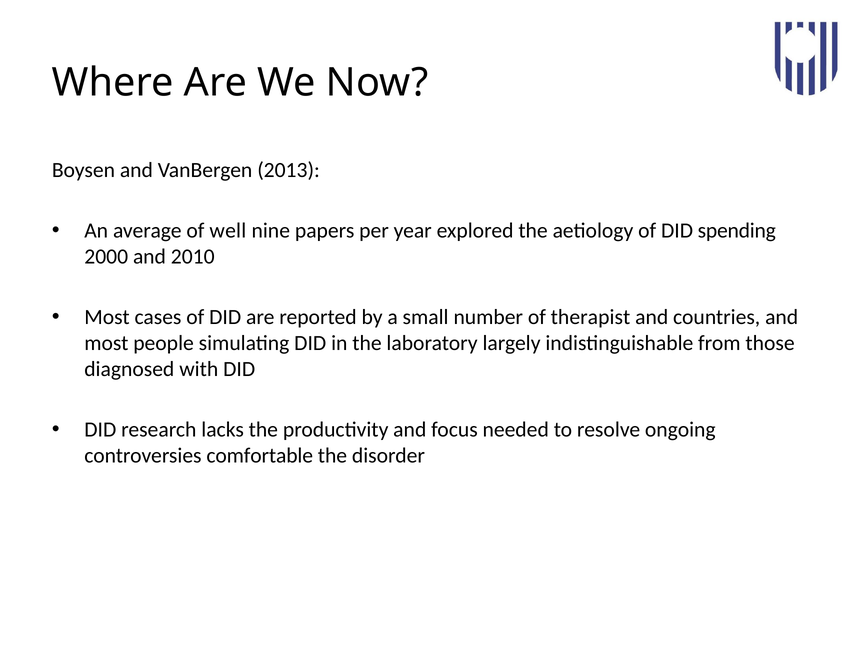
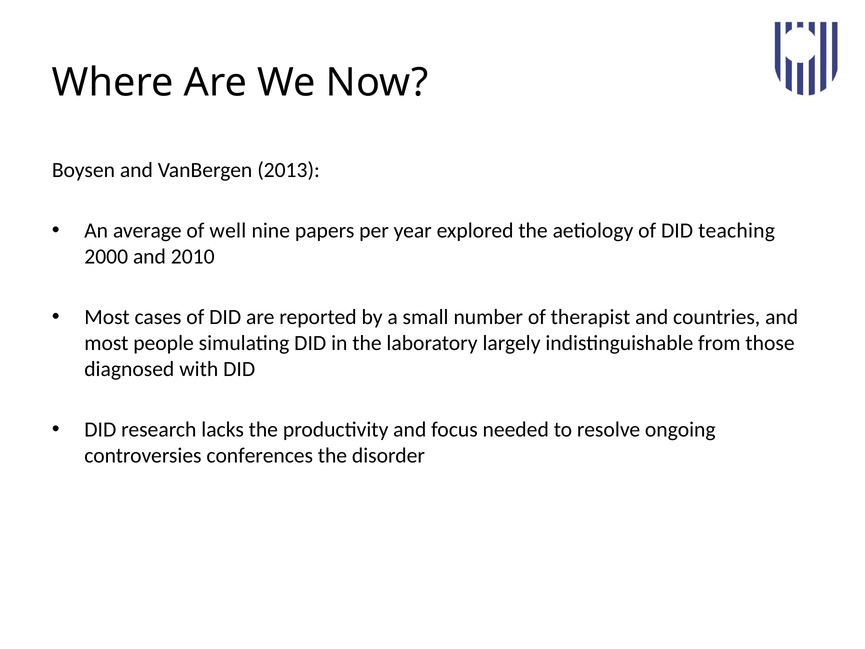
spending: spending -> teaching
comfortable: comfortable -> conferences
